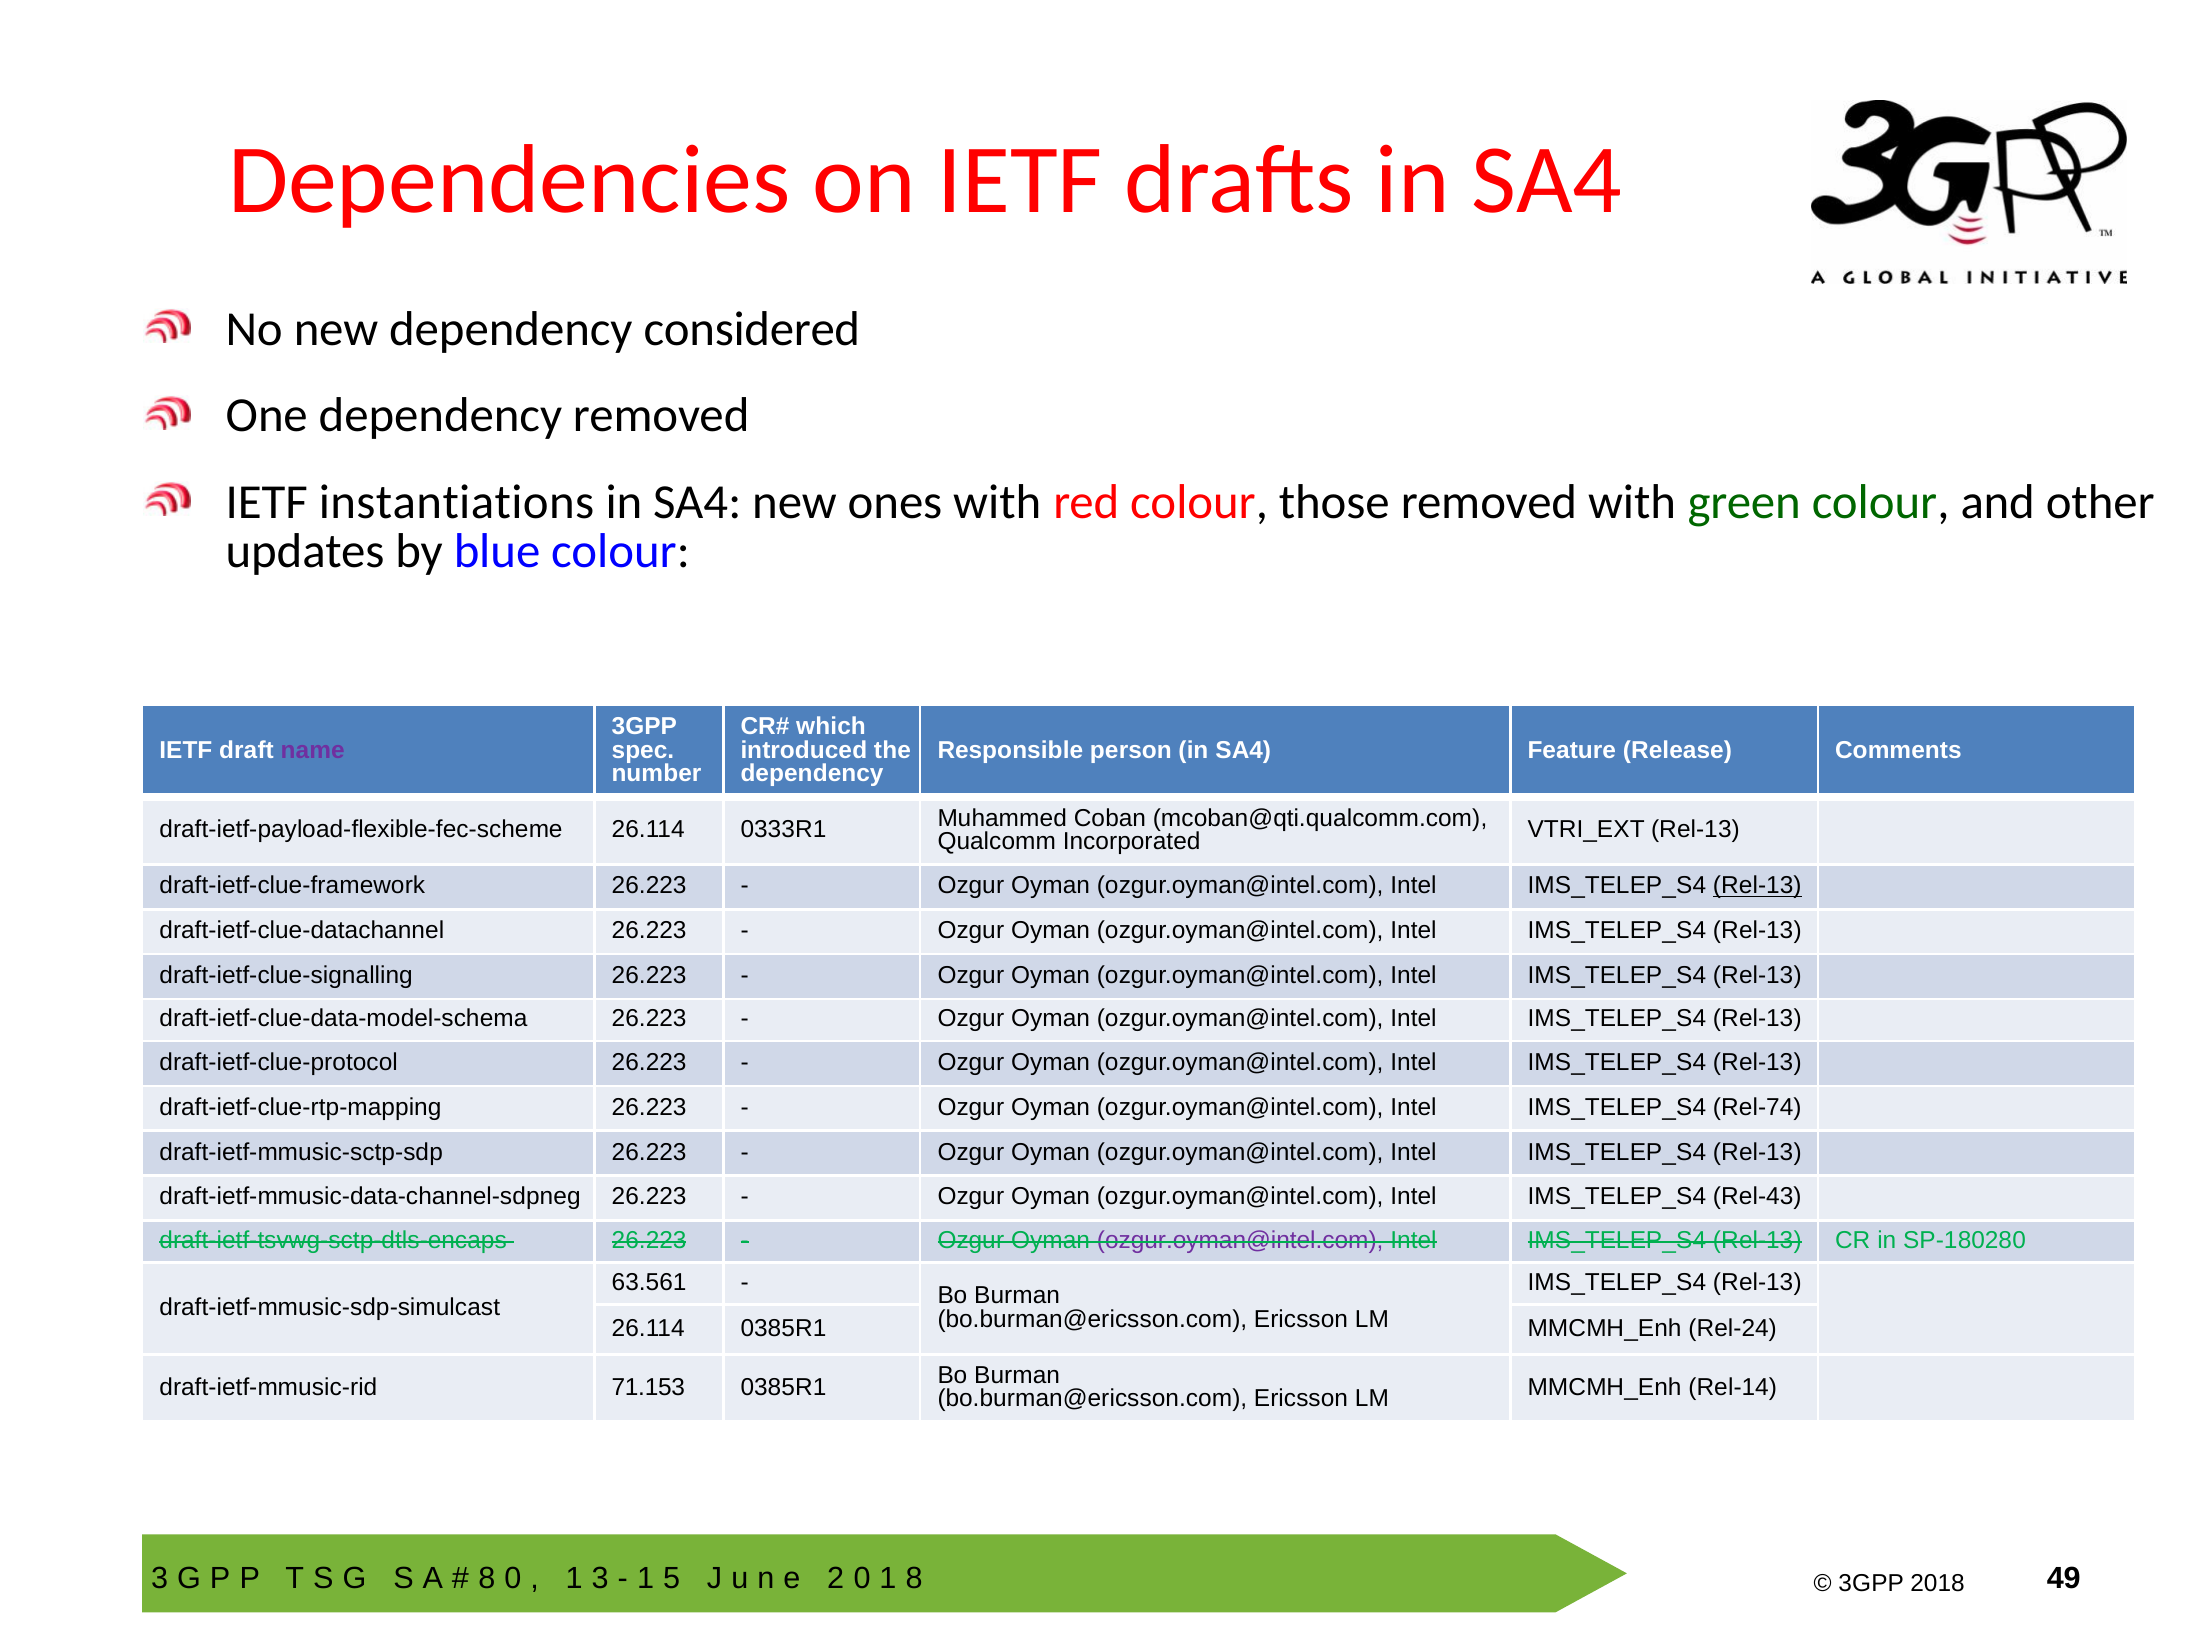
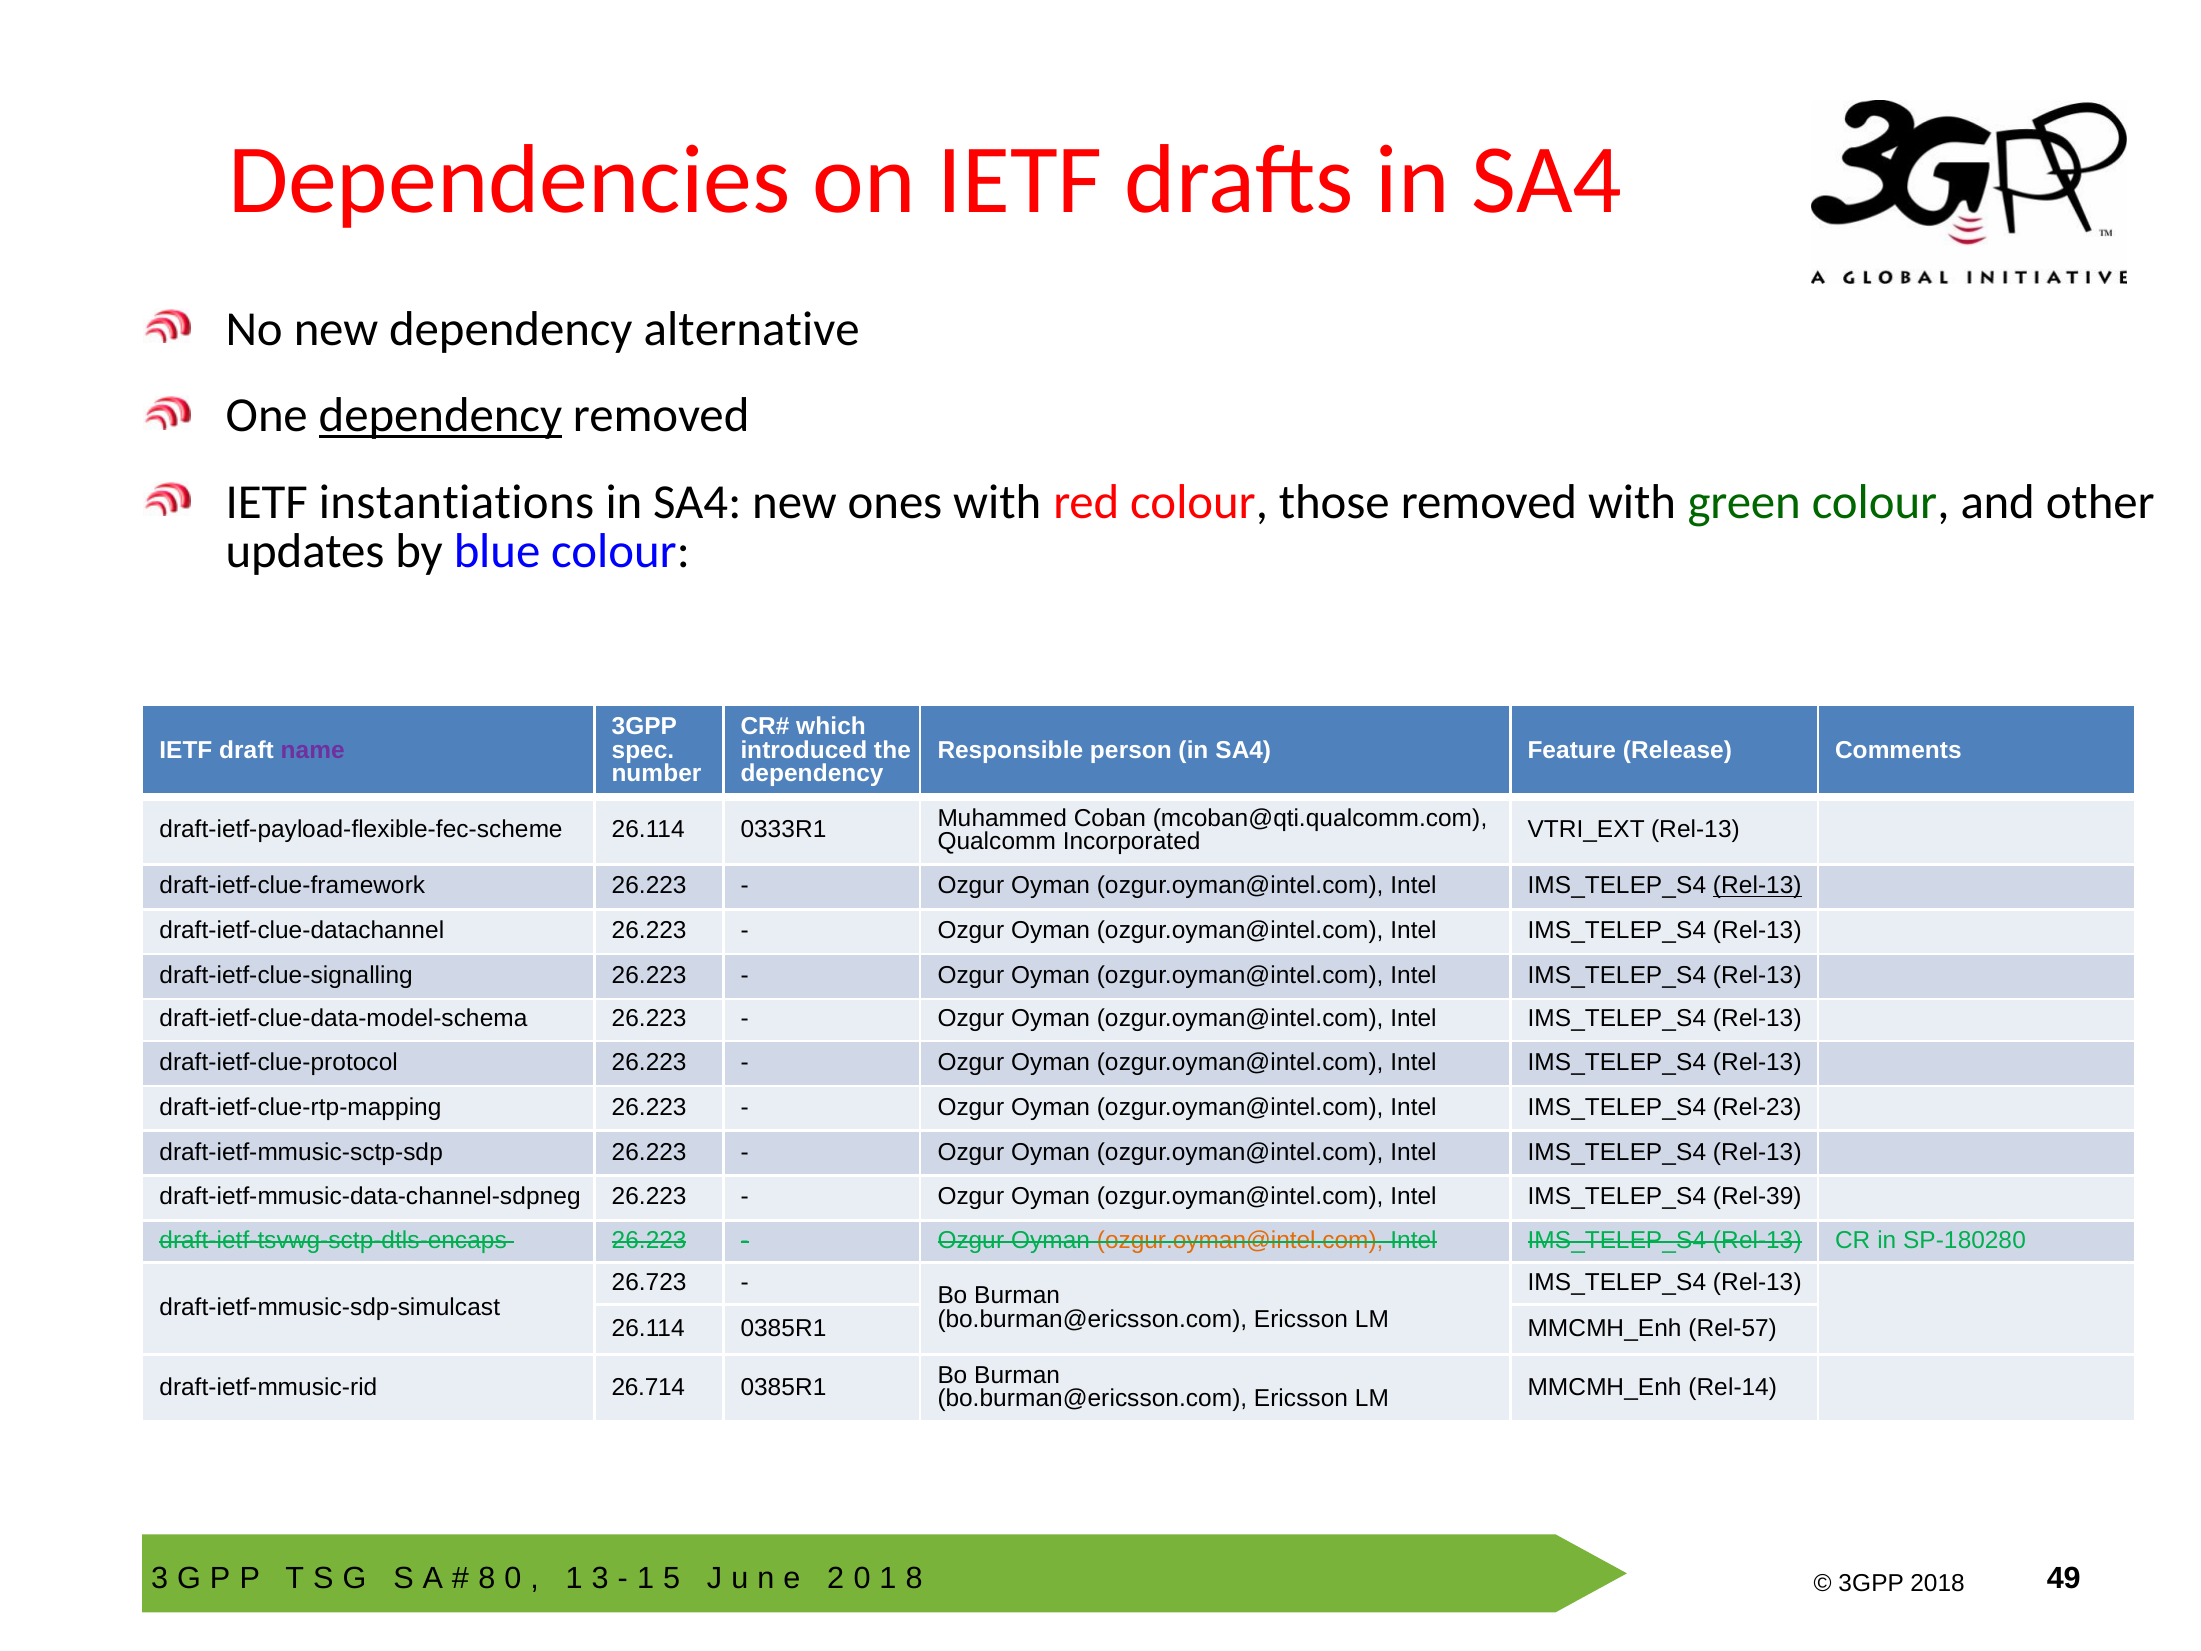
considered: considered -> alternative
dependency at (440, 415) underline: none -> present
Rel-74: Rel-74 -> Rel-23
Rel-43: Rel-43 -> Rel-39
ozgur.oyman@intel.com at (1240, 1240) colour: purple -> orange
63.561: 63.561 -> 26.723
Rel-24: Rel-24 -> Rel-57
71.153: 71.153 -> 26.714
